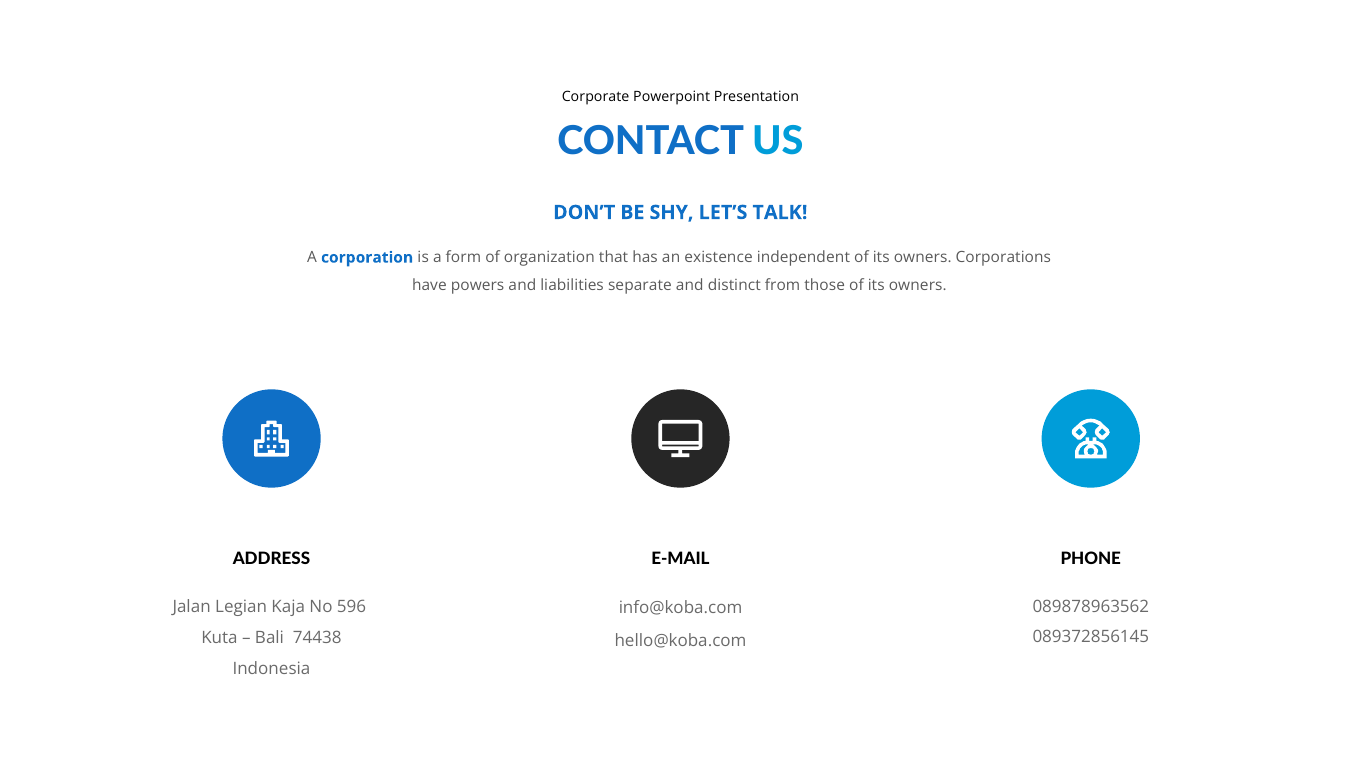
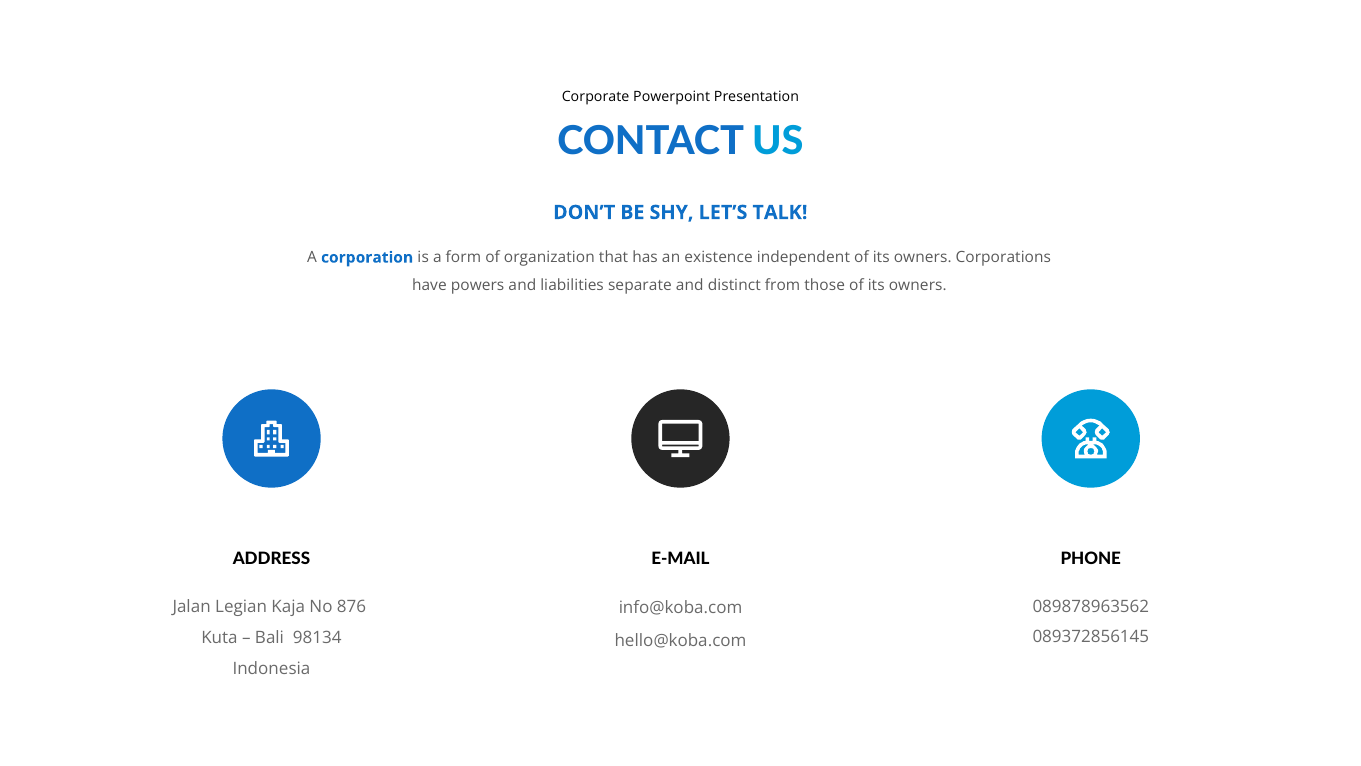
596: 596 -> 876
74438: 74438 -> 98134
